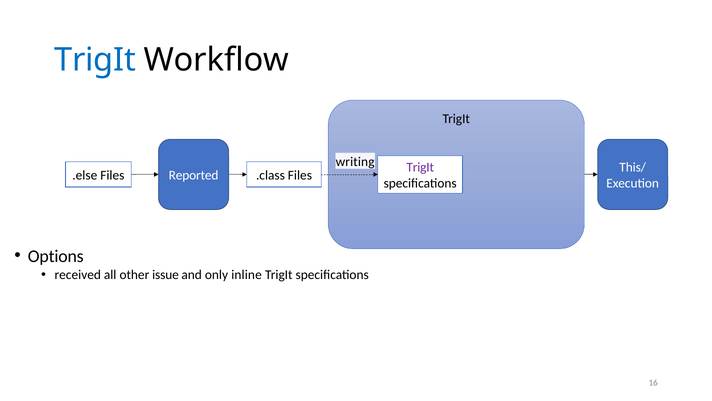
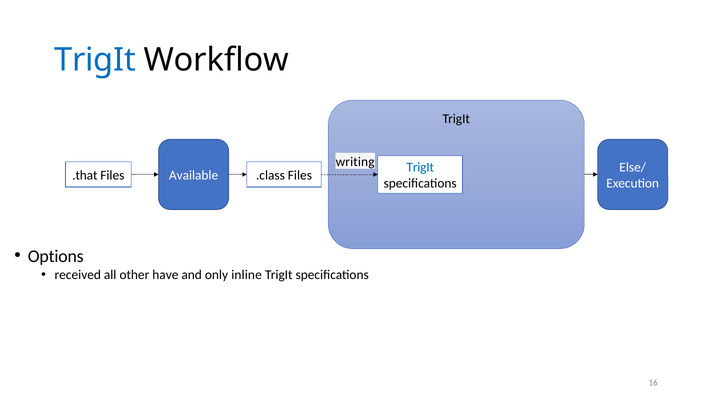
TrigIt at (420, 167) colour: purple -> blue
This/: This/ -> Else/
.else: .else -> .that
Reported: Reported -> Available
issue: issue -> have
